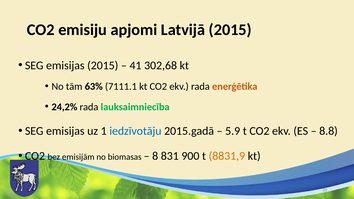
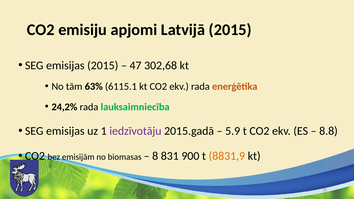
41: 41 -> 47
7111.1: 7111.1 -> 6115.1
iedzīvotāju colour: blue -> purple
